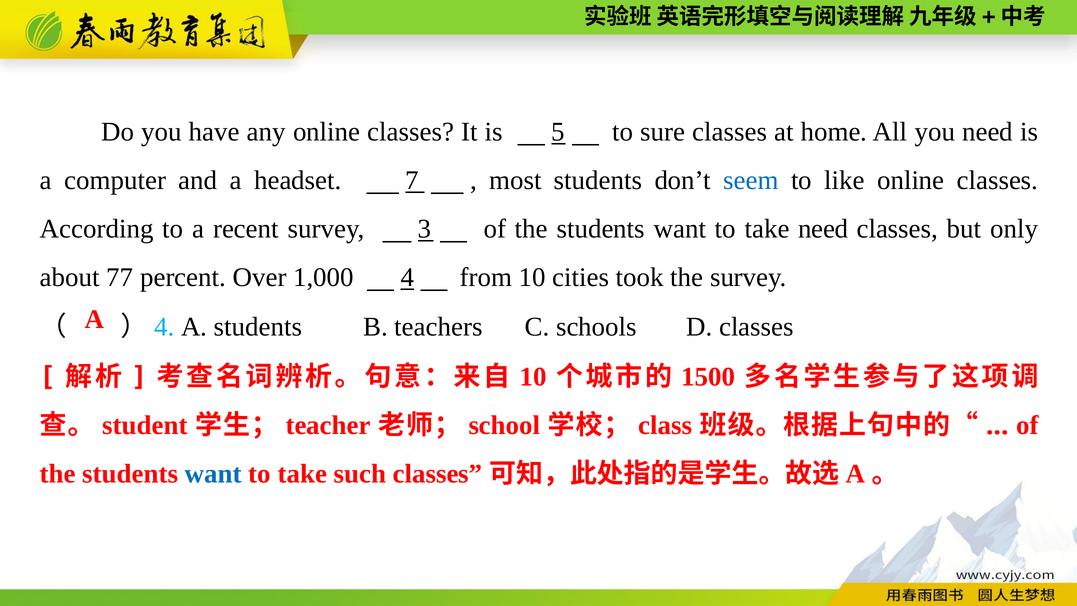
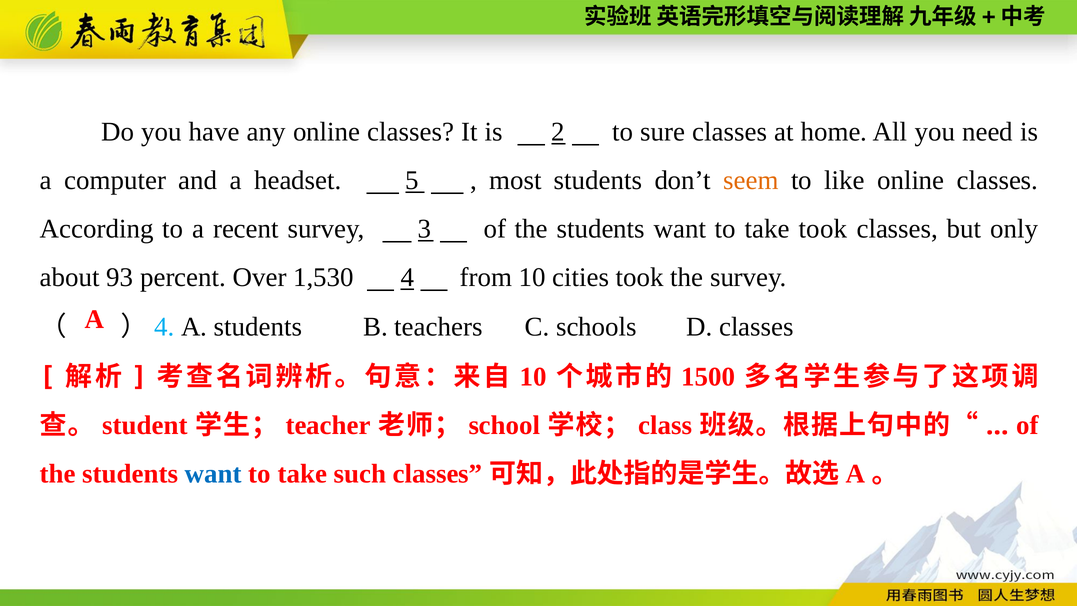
5: 5 -> 2
7: 7 -> 5
seem colour: blue -> orange
take need: need -> took
77: 77 -> 93
1,000: 1,000 -> 1,530
